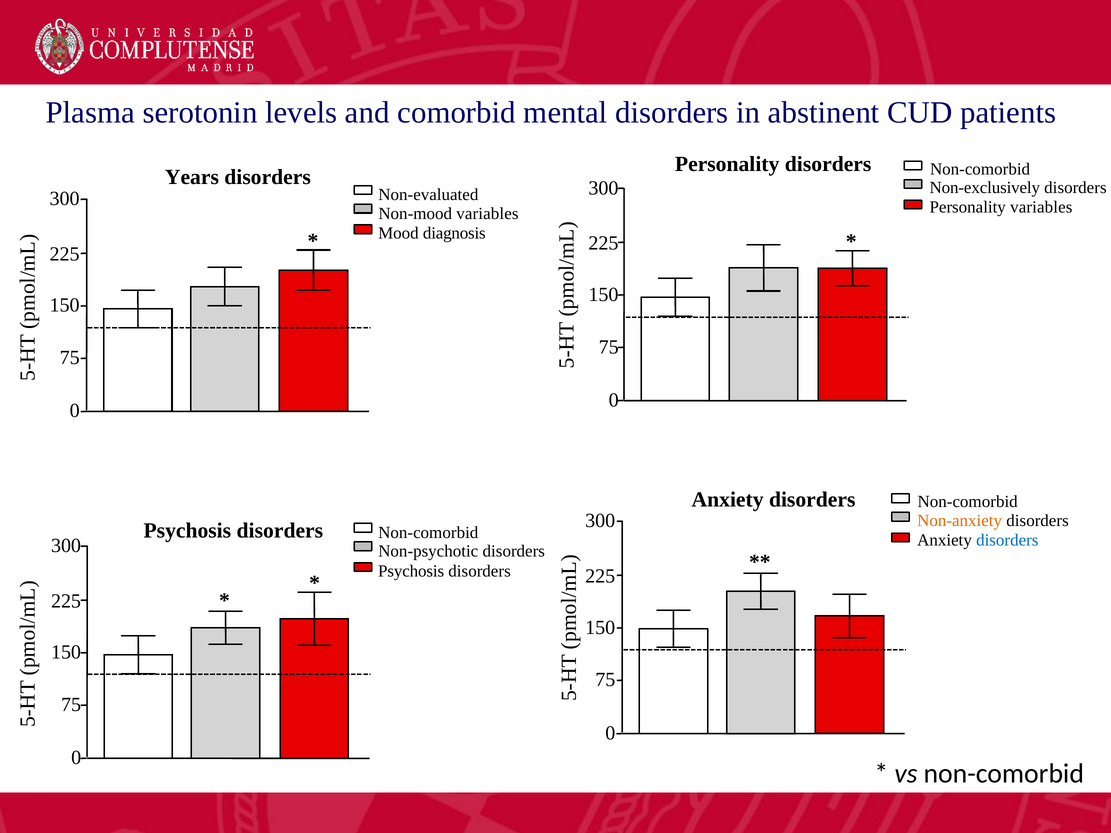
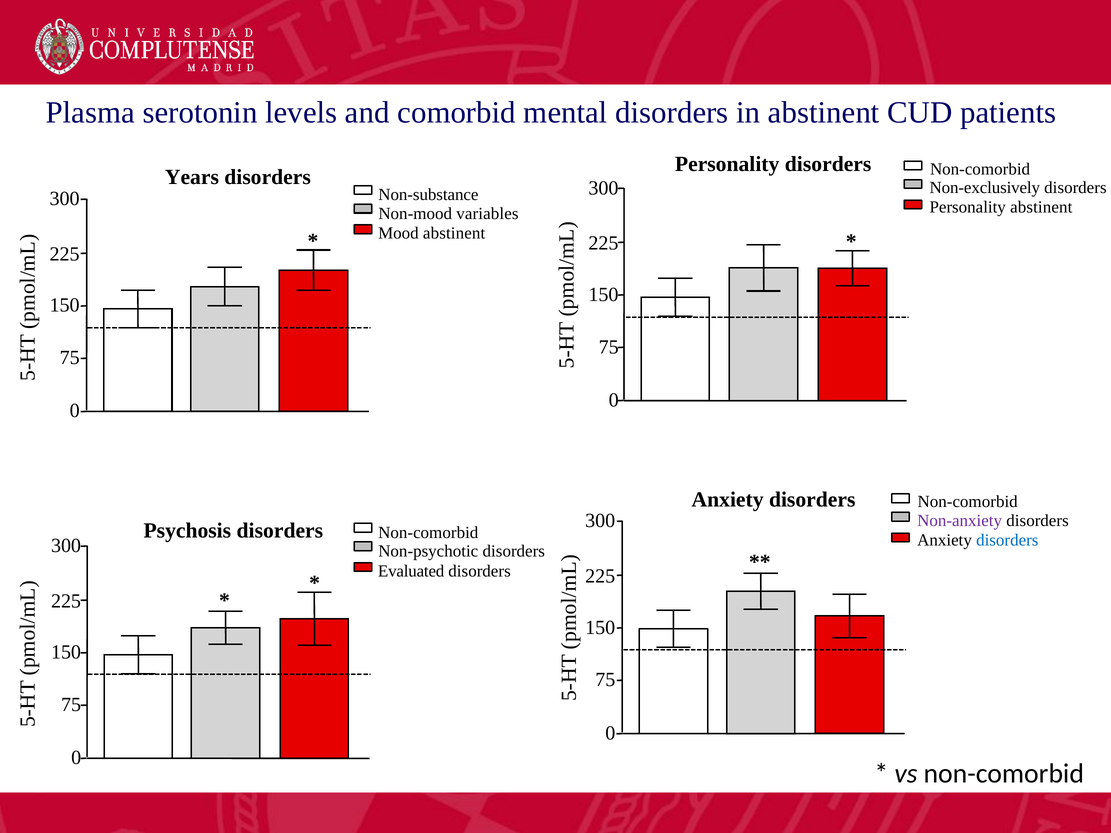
Non-evaluated: Non-evaluated -> Non-substance
Personality variables: variables -> abstinent
Mood diagnosis: diagnosis -> abstinent
Non-anxiety colour: orange -> purple
Psychosis at (411, 571): Psychosis -> Evaluated
